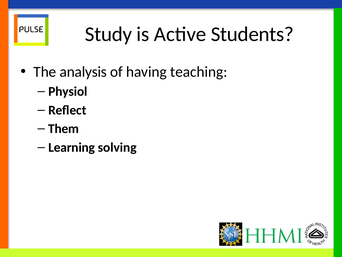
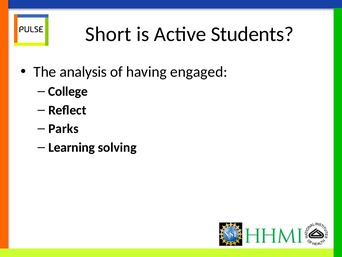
Study: Study -> Short
teaching: teaching -> engaged
Physiol: Physiol -> College
Them: Them -> Parks
